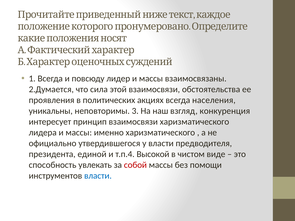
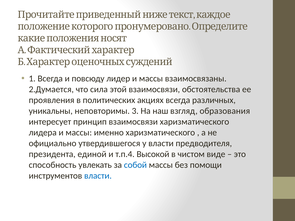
населения: населения -> различных
конкуренция: конкуренция -> образования
собой colour: red -> blue
